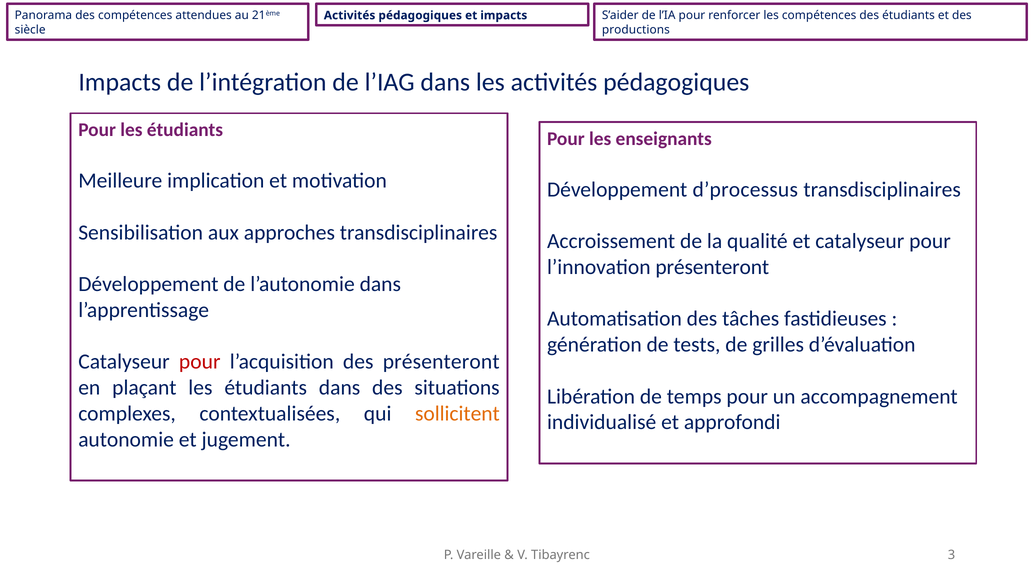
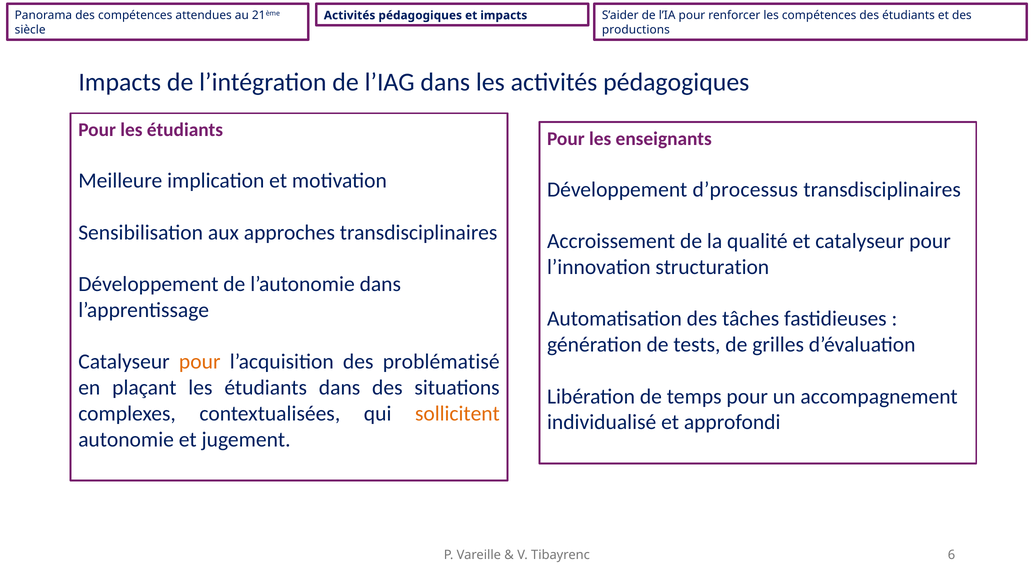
l’innovation présenteront: présenteront -> structuration
pour at (200, 362) colour: red -> orange
des présenteront: présenteront -> problématisé
3: 3 -> 6
